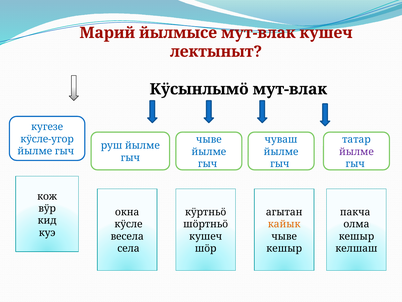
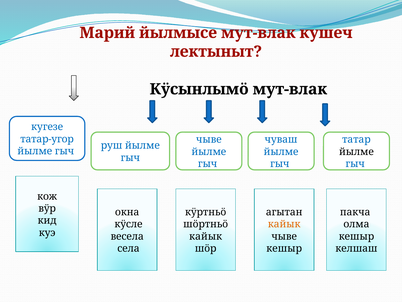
кÿсле-угор: кÿсле-угор -> татар-угор
йылме at (356, 151) colour: purple -> black
кушеч at (206, 236): кушеч -> кайык
